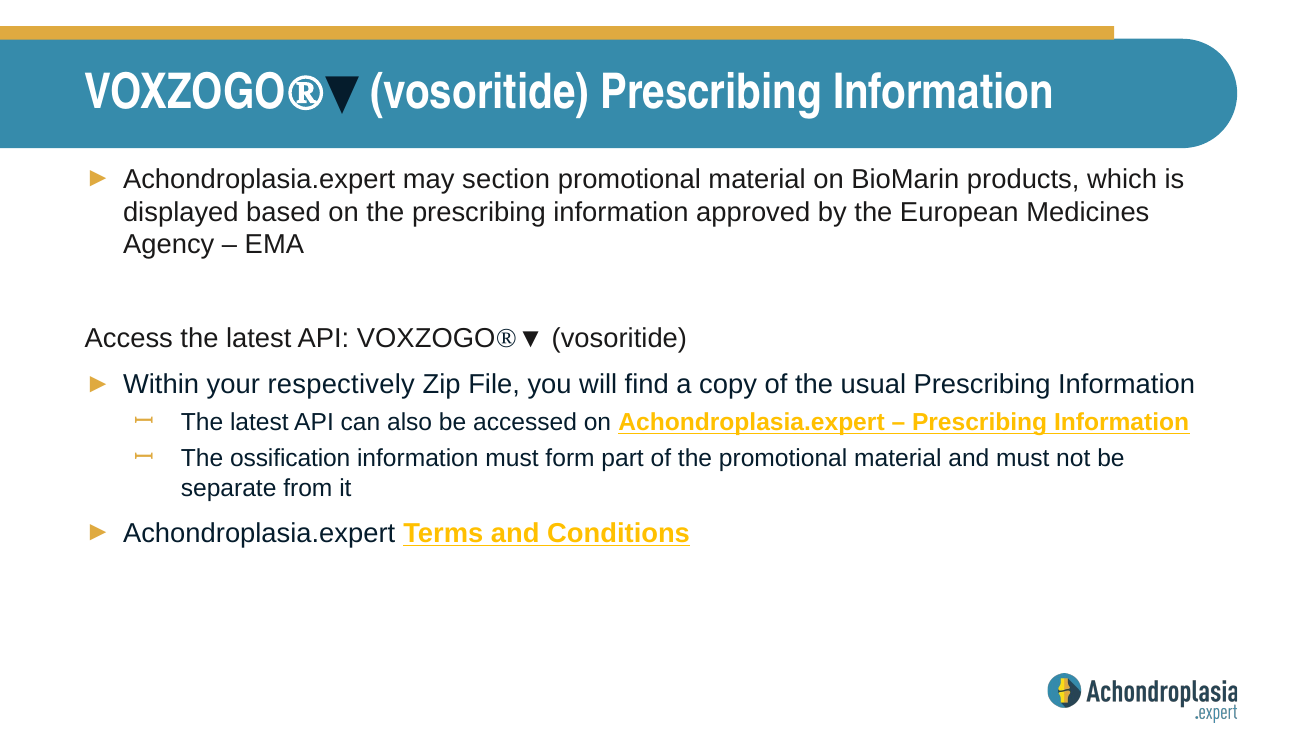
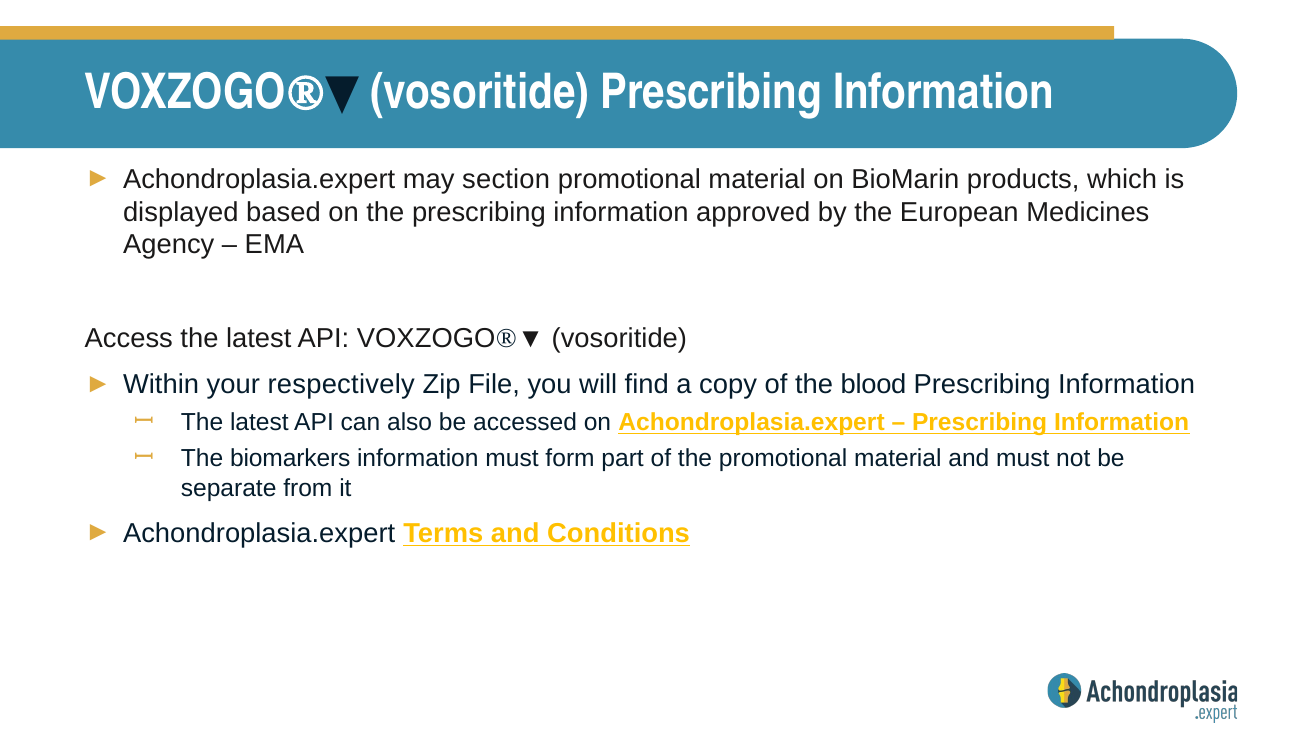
usual: usual -> blood
ossification: ossification -> biomarkers
